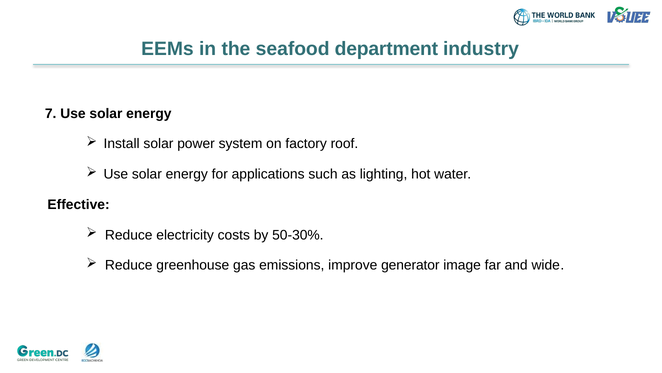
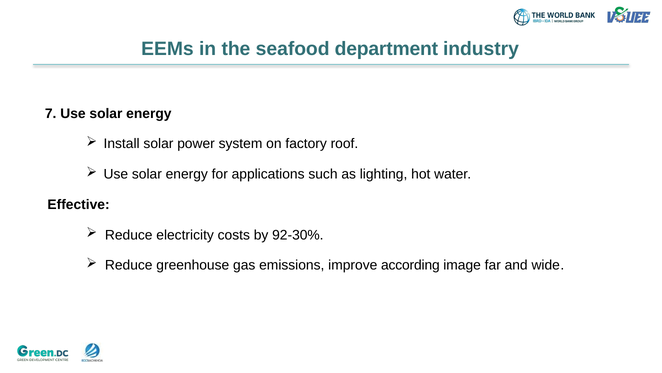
50-30%: 50-30% -> 92-30%
generator: generator -> according
